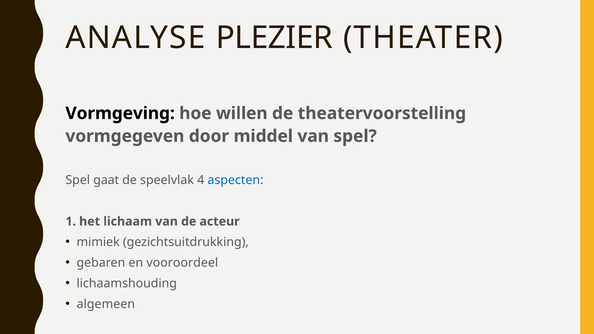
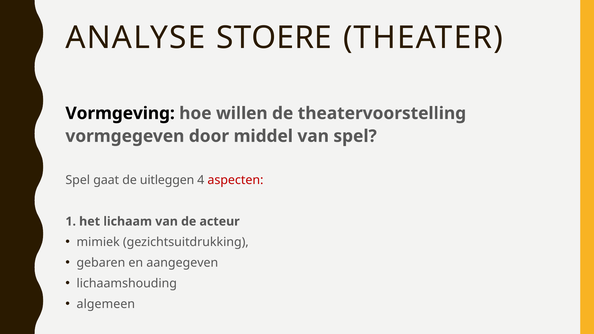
PLEZIER: PLEZIER -> STOERE
speelvlak: speelvlak -> uitleggen
aspecten colour: blue -> red
vooroordeel: vooroordeel -> aangegeven
